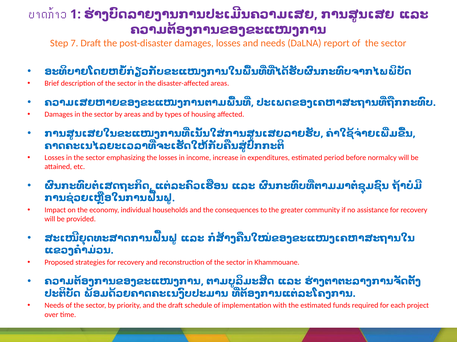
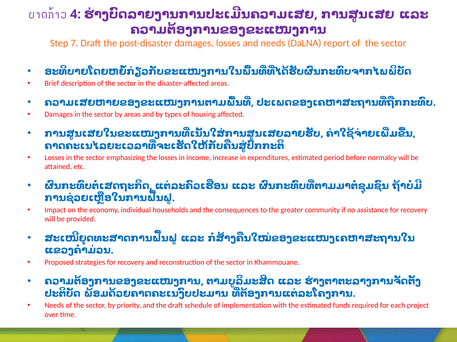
1: 1 -> 4
